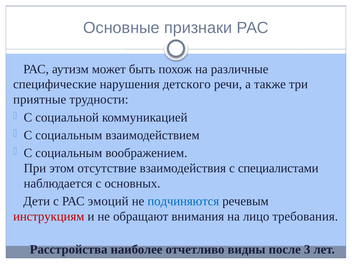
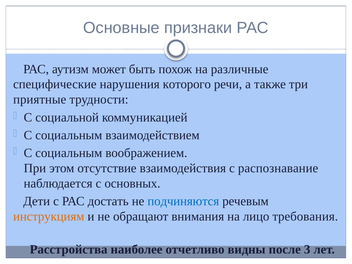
детского: детского -> которого
специалистами: специалистами -> распознавание
эмоций: эмоций -> достать
инструкциям colour: red -> orange
